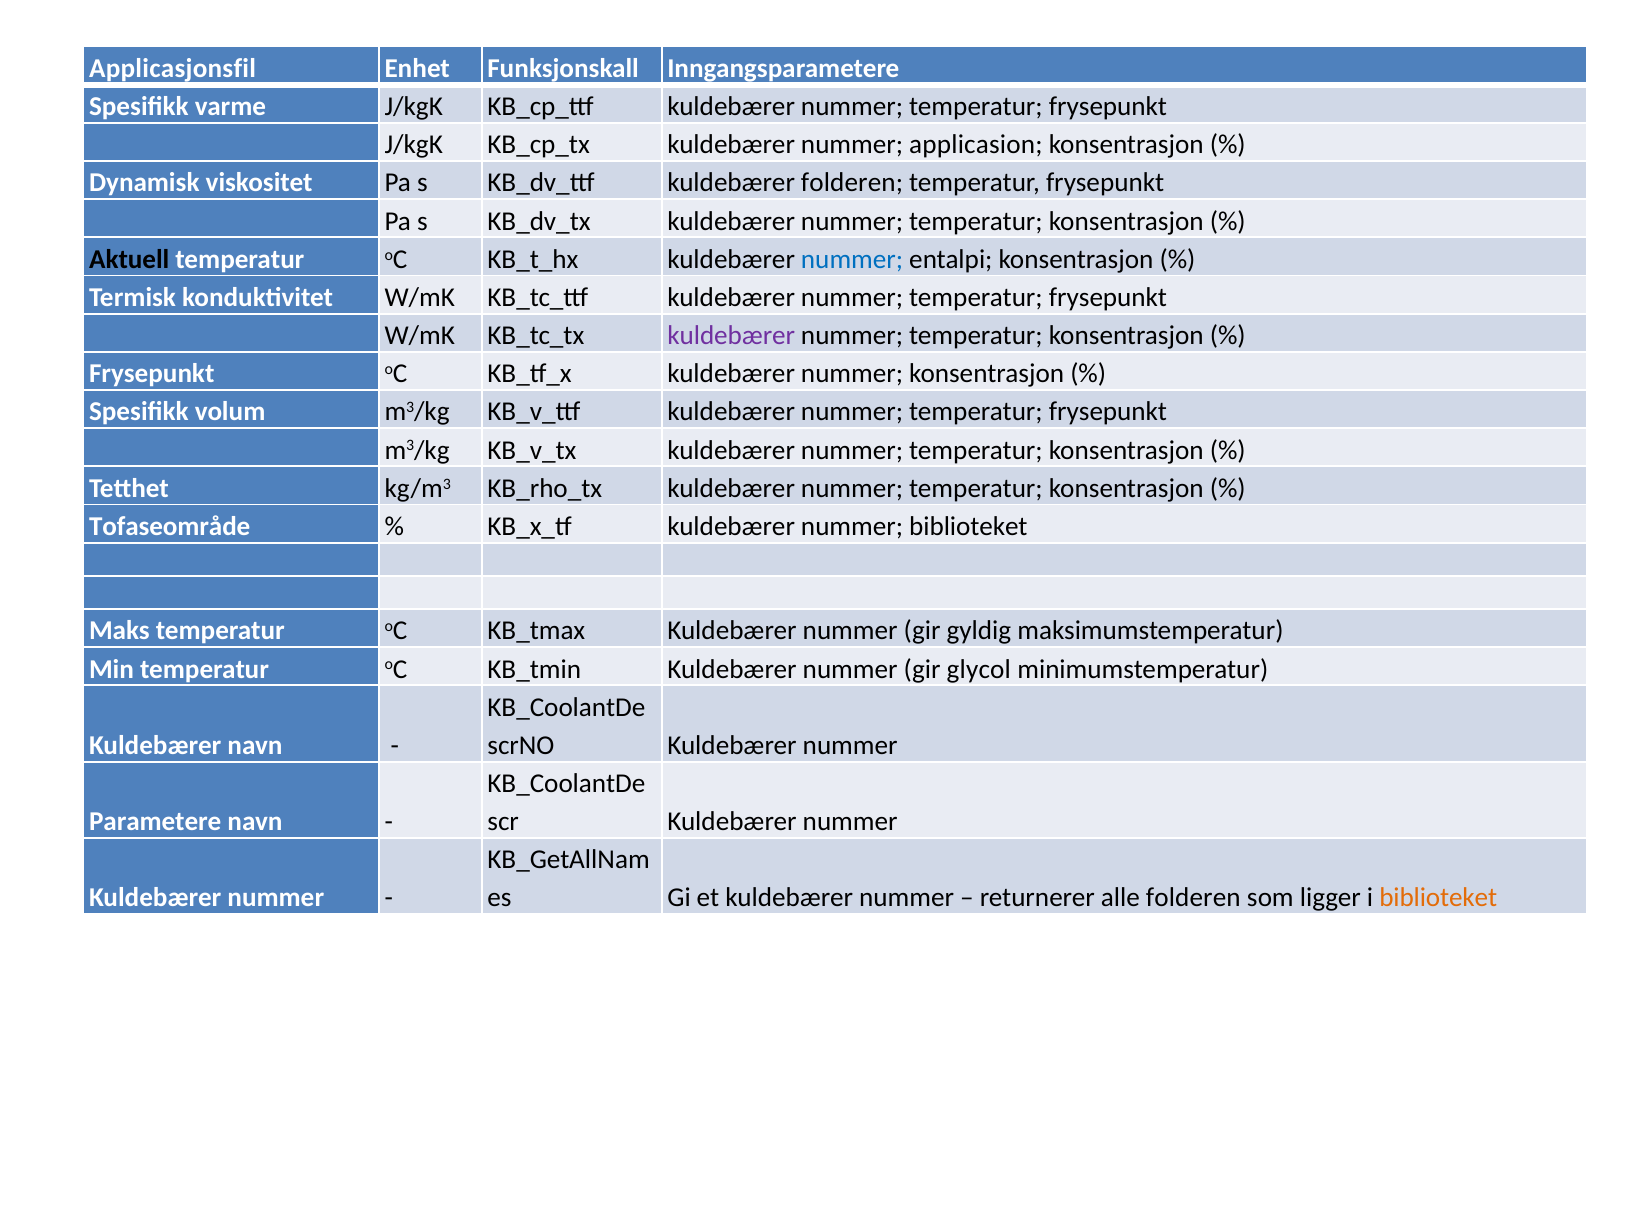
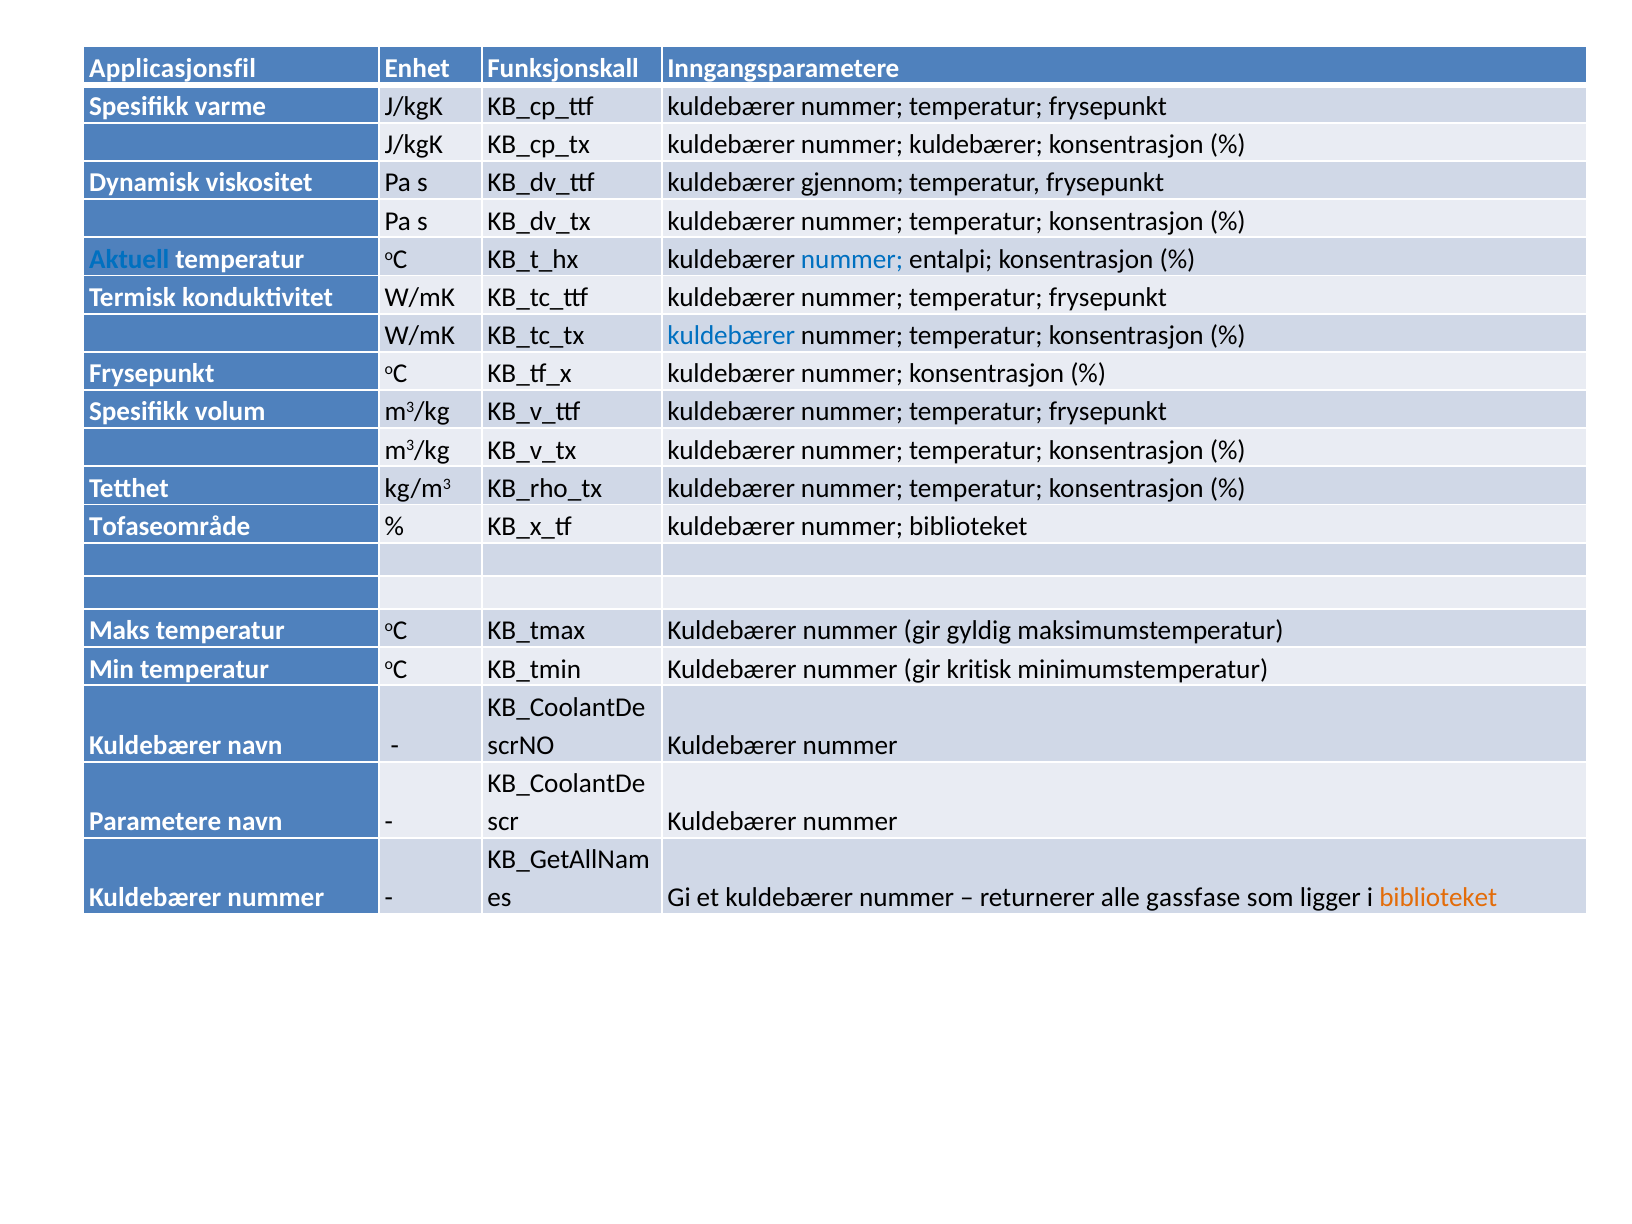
applicasion at (976, 145): applicasion -> kuldebærer
kuldebærer folderen: folderen -> gjennom
Aktuell colour: black -> blue
kuldebærer at (731, 336) colour: purple -> blue
glycol: glycol -> kritisk
alle folderen: folderen -> gassfase
